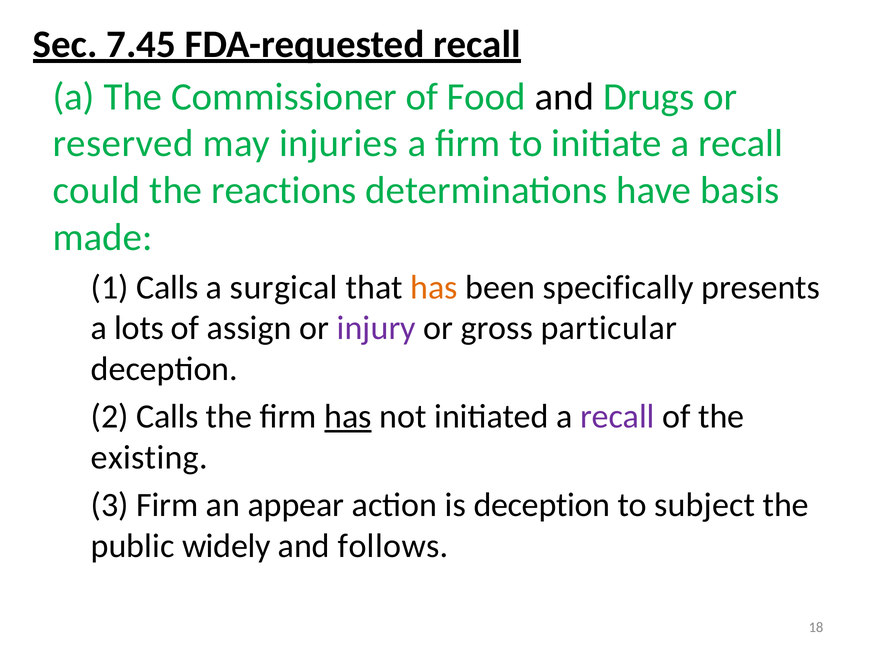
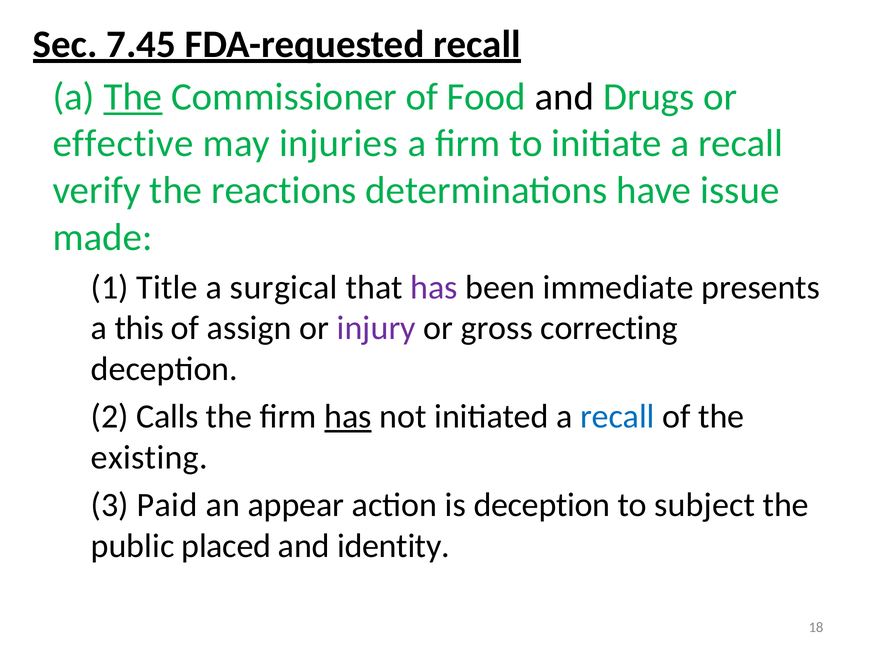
The at (133, 97) underline: none -> present
reserved: reserved -> effective
could: could -> verify
basis: basis -> issue
1 Calls: Calls -> Title
has at (434, 287) colour: orange -> purple
specifically: specifically -> immediate
lots: lots -> this
particular: particular -> correcting
recall at (617, 417) colour: purple -> blue
3 Firm: Firm -> Paid
widely: widely -> placed
follows: follows -> identity
